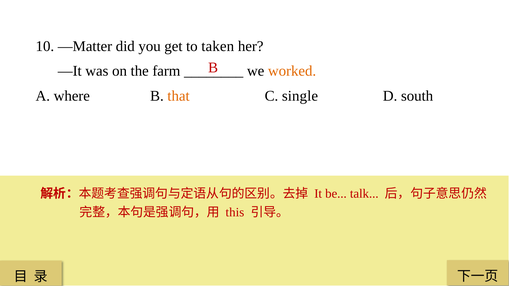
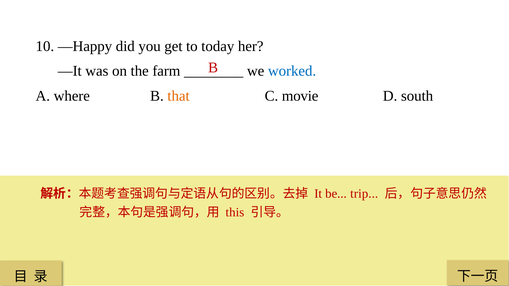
—Matter: —Matter -> —Happy
taken: taken -> today
worked colour: orange -> blue
single: single -> movie
talk: talk -> trip
